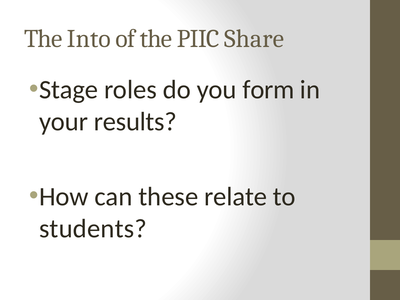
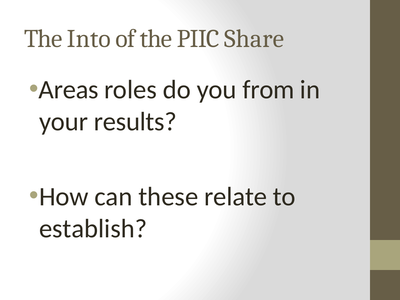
Stage: Stage -> Areas
form: form -> from
students: students -> establish
